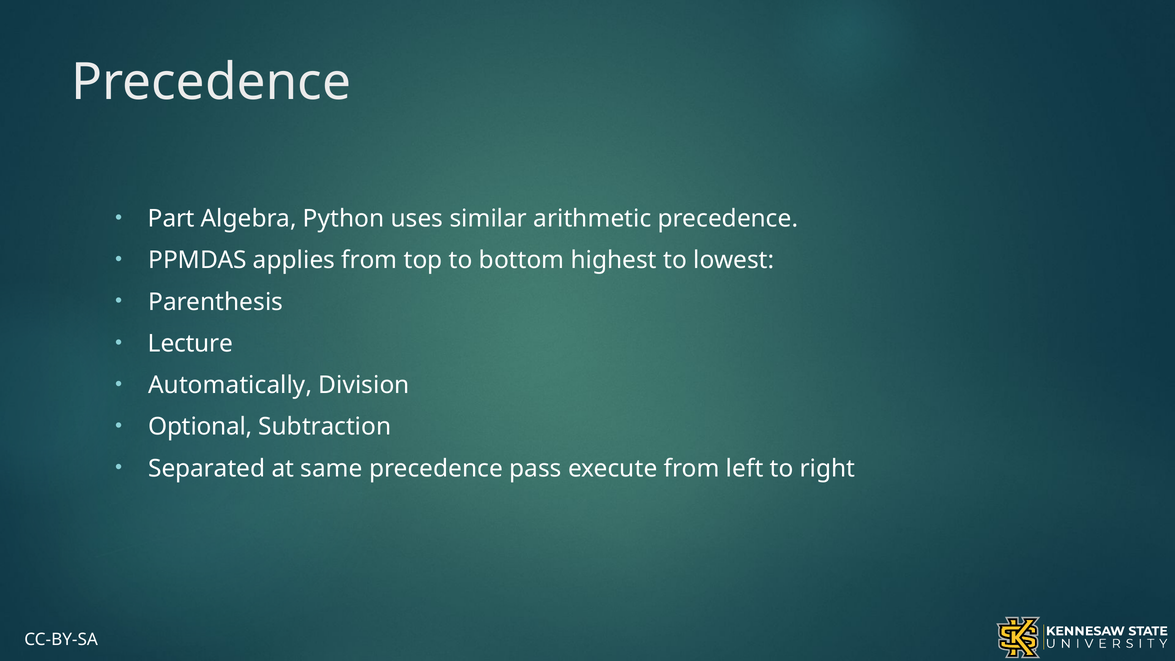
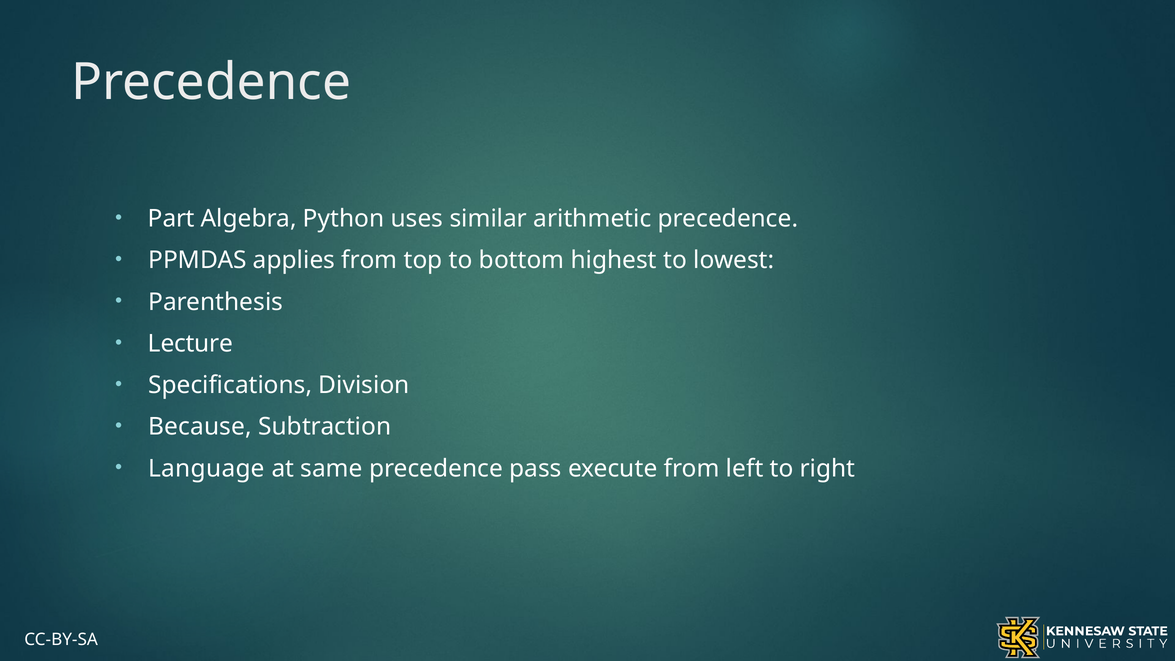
Automatically: Automatically -> Specifications
Optional: Optional -> Because
Separated: Separated -> Language
